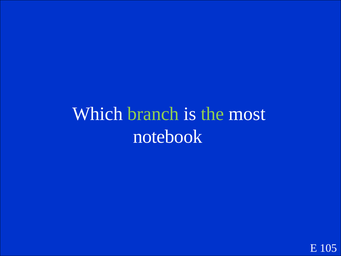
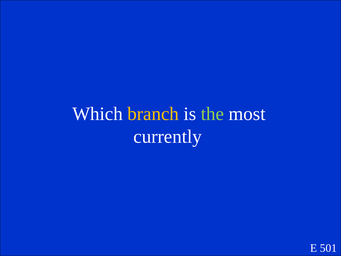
branch colour: light green -> yellow
notebook: notebook -> currently
105: 105 -> 501
